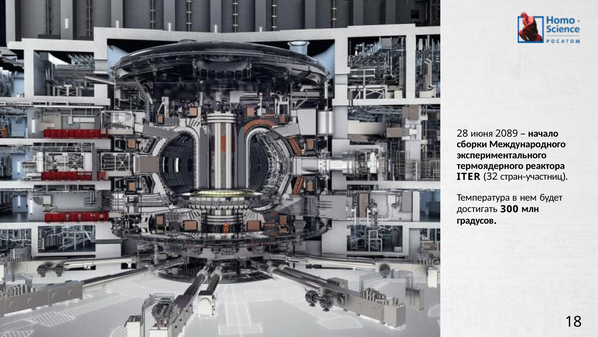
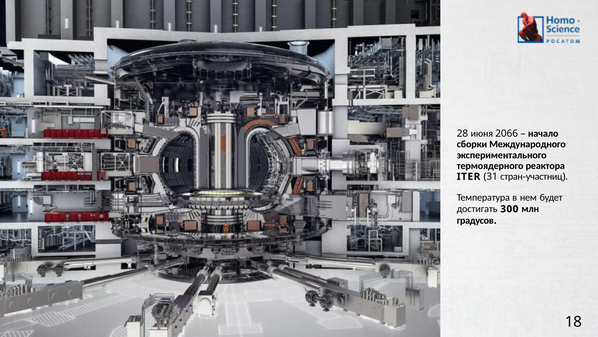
2089: 2089 -> 2066
32: 32 -> 31
